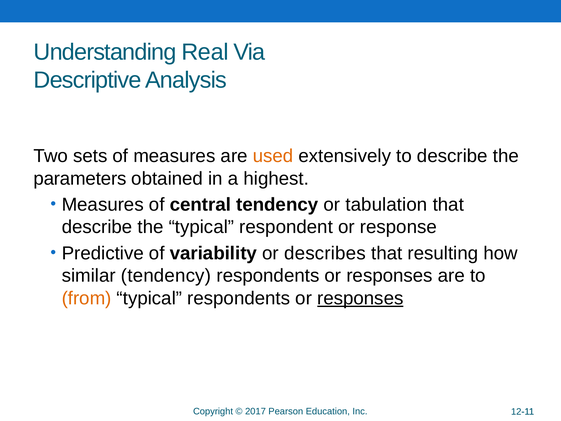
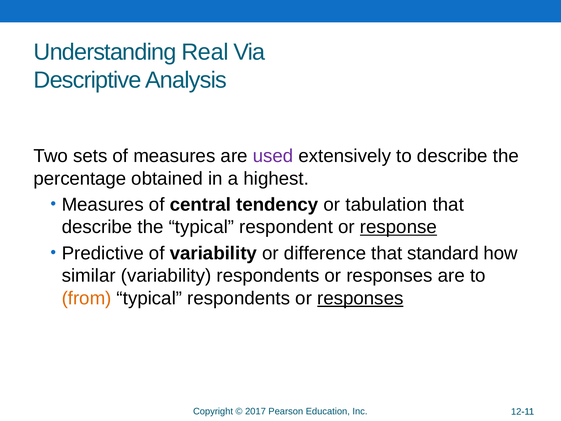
used colour: orange -> purple
parameters: parameters -> percentage
response underline: none -> present
describes: describes -> difference
resulting: resulting -> standard
similar tendency: tendency -> variability
